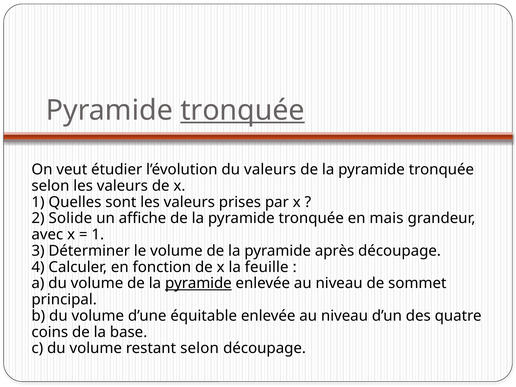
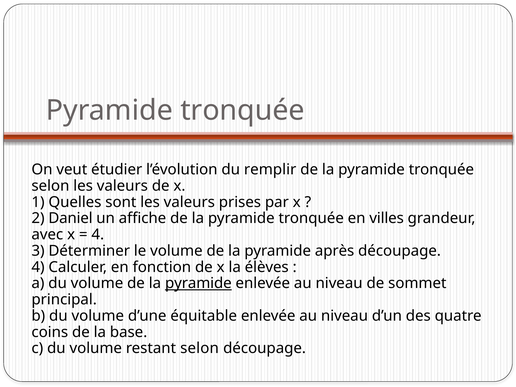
tronquée at (243, 110) underline: present -> none
du valeurs: valeurs -> remplir
Solide: Solide -> Daniel
mais: mais -> villes
1 at (98, 235): 1 -> 4
feuille: feuille -> élèves
